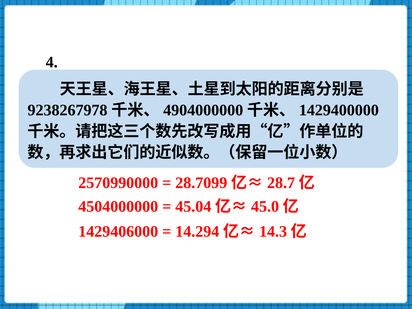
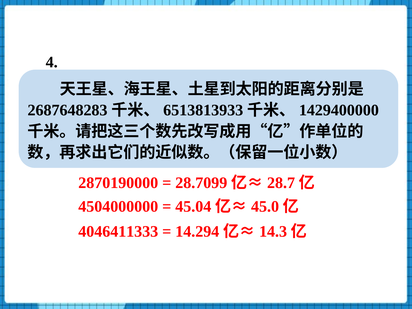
9238267978: 9238267978 -> 2687648283
4904000000: 4904000000 -> 6513813933
2570990000: 2570990000 -> 2870190000
1429406000: 1429406000 -> 4046411333
